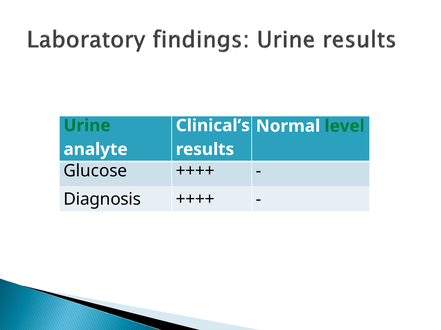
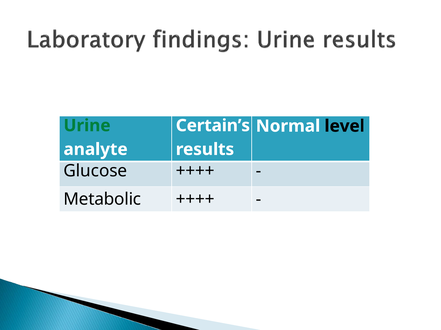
Clinical’s: Clinical’s -> Certain’s
level colour: green -> black
Diagnosis: Diagnosis -> Metabolic
